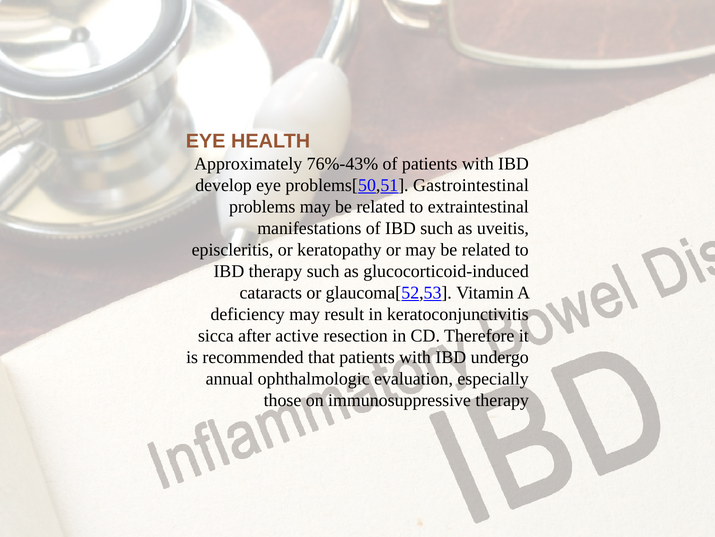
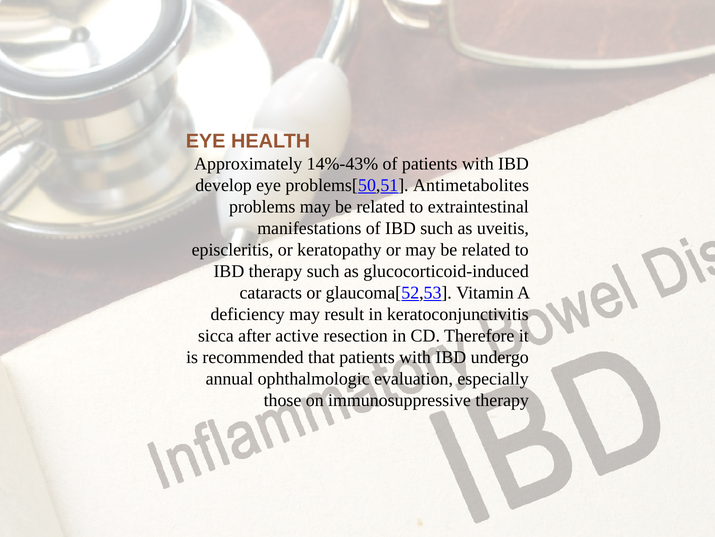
76%-43%: 76%-43% -> 14%-43%
Gastrointestinal: Gastrointestinal -> Antimetabolites
